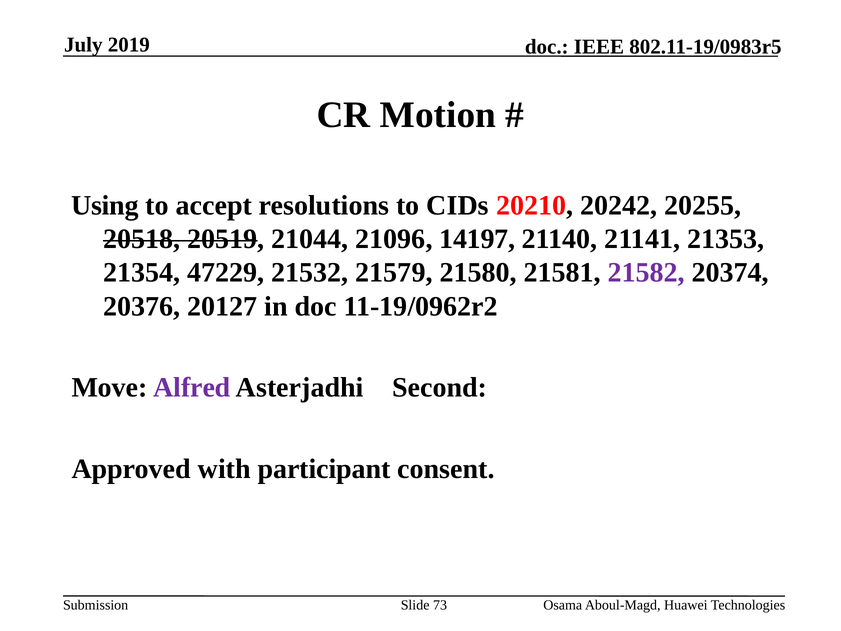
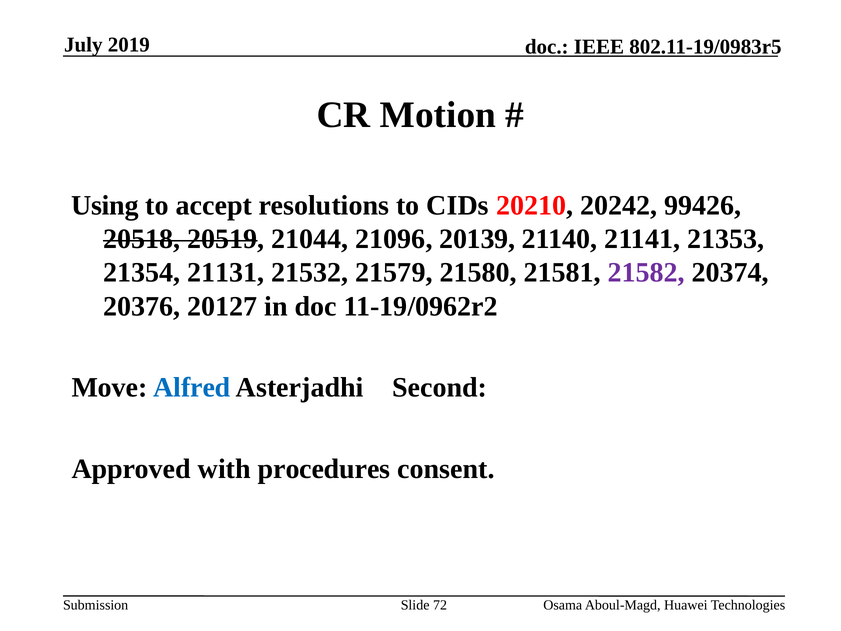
20255: 20255 -> 99426
14197: 14197 -> 20139
47229: 47229 -> 21131
Alfred colour: purple -> blue
participant: participant -> procedures
73: 73 -> 72
